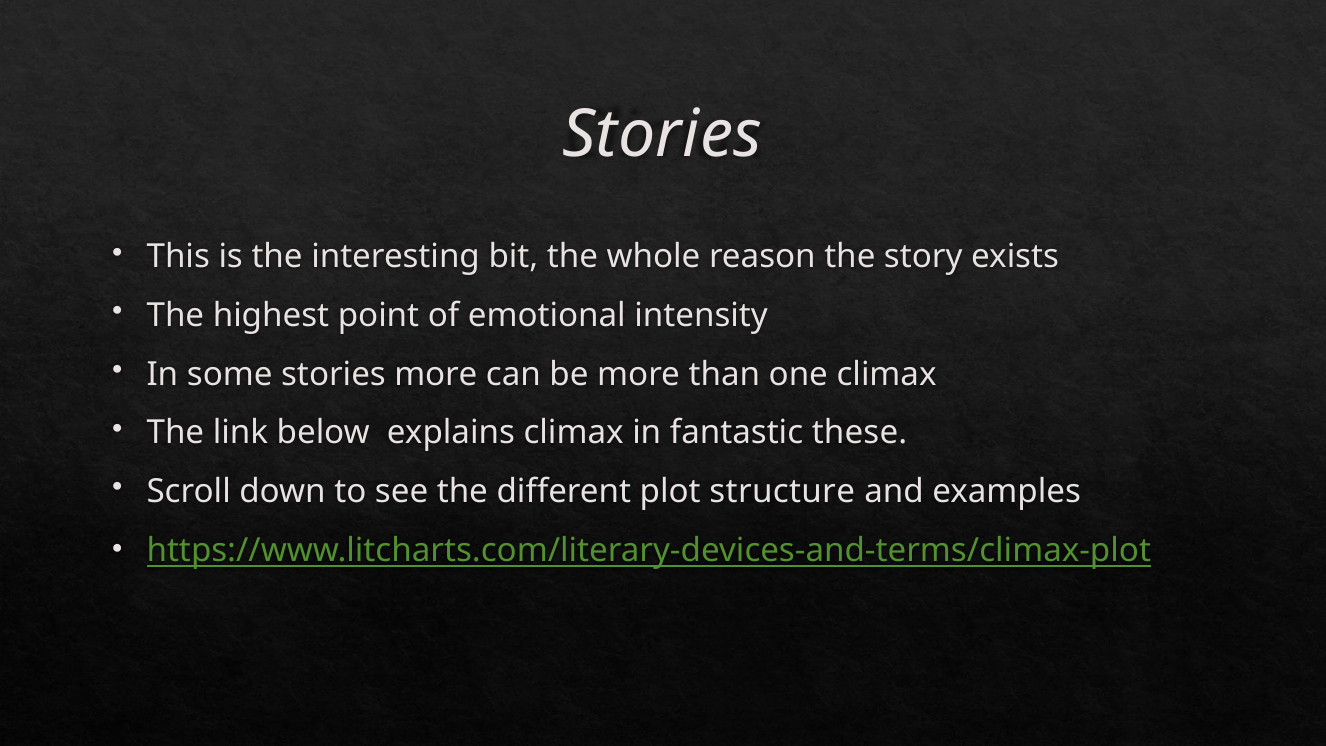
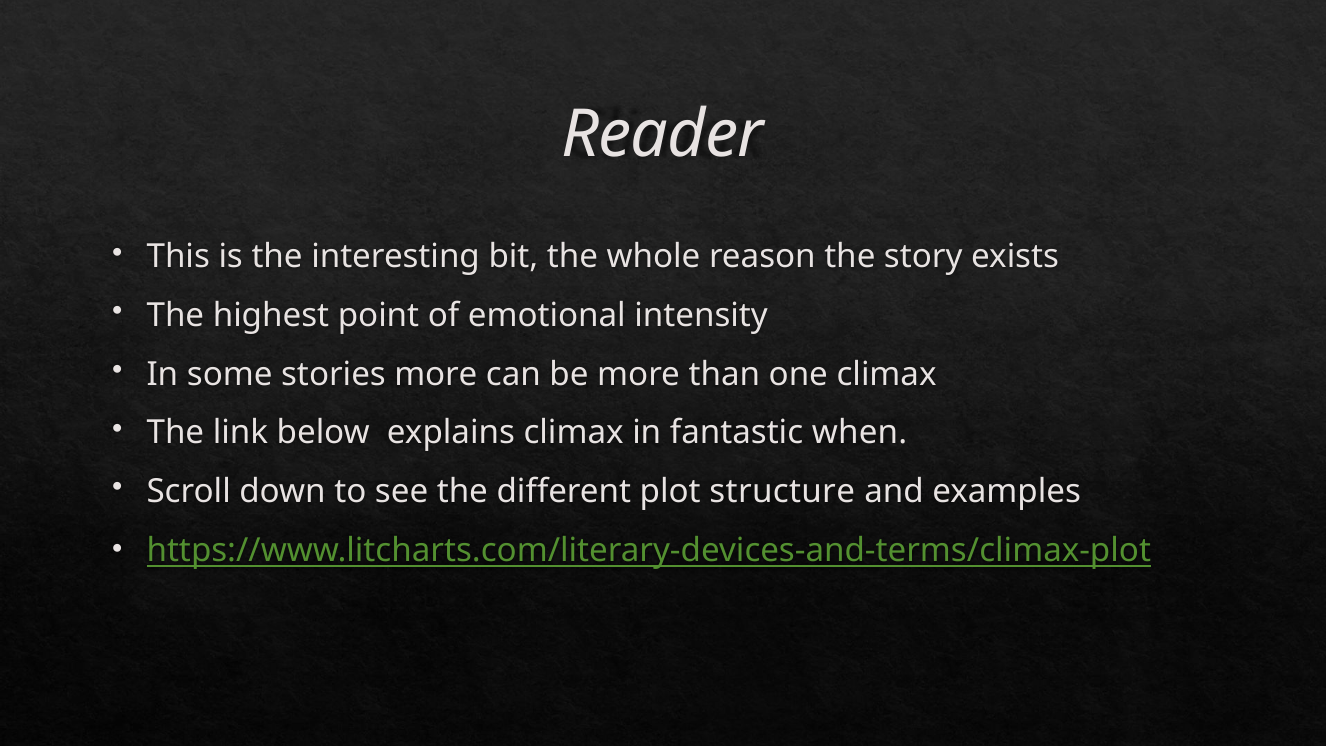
Stories at (662, 134): Stories -> Reader
these: these -> when
